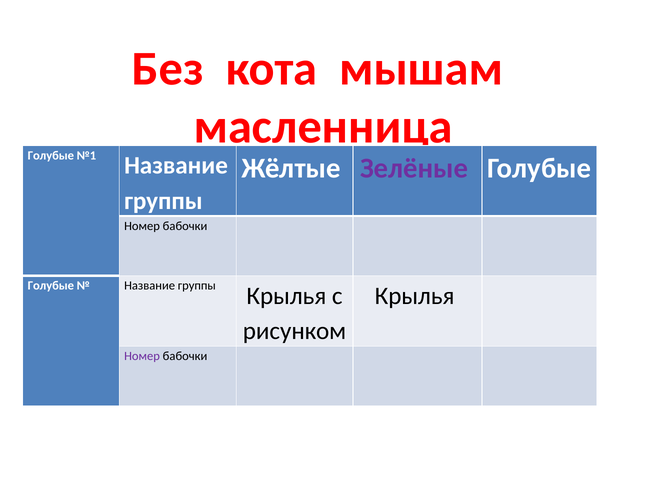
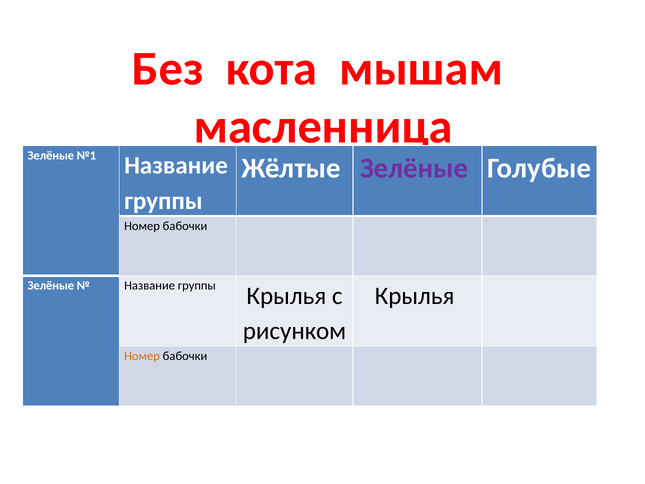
Голубые at (51, 155): Голубые -> Зелёные
Голубые at (51, 286): Голубые -> Зелёные
Номер at (142, 356) colour: purple -> orange
